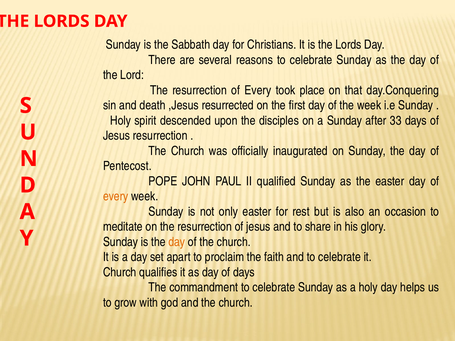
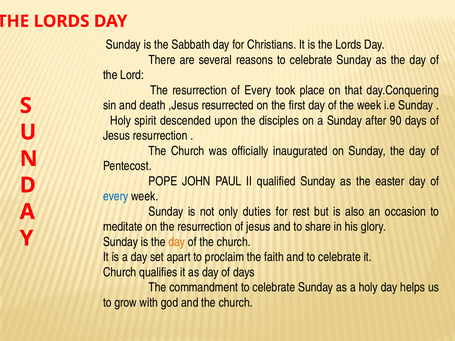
33: 33 -> 90
every at (116, 197) colour: orange -> blue
only easter: easter -> duties
